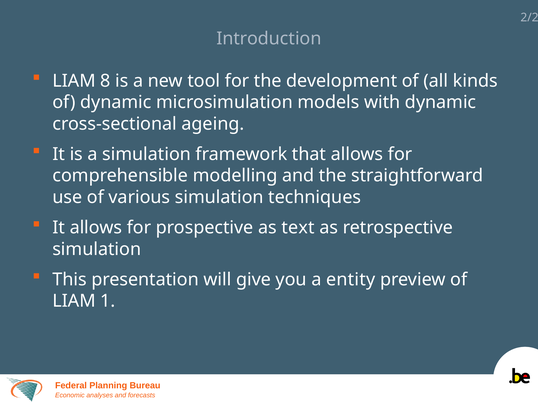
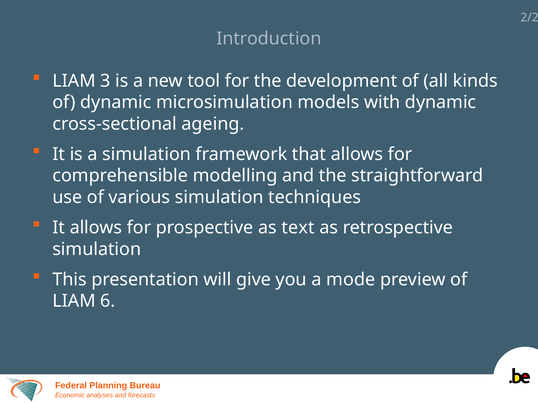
8: 8 -> 3
entity: entity -> mode
1: 1 -> 6
